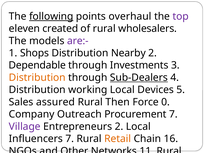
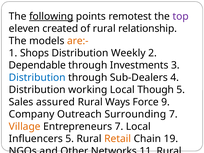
overhaul: overhaul -> remotest
wholesalers: wholesalers -> relationship
are:- colour: purple -> orange
Nearby: Nearby -> Weekly
Distribution at (37, 78) colour: orange -> blue
Sub-Dealers underline: present -> none
Devices: Devices -> Though
Then: Then -> Ways
0: 0 -> 9
Procurement: Procurement -> Surrounding
Village colour: purple -> orange
Entrepreneurs 2: 2 -> 7
Influencers 7: 7 -> 5
16: 16 -> 19
